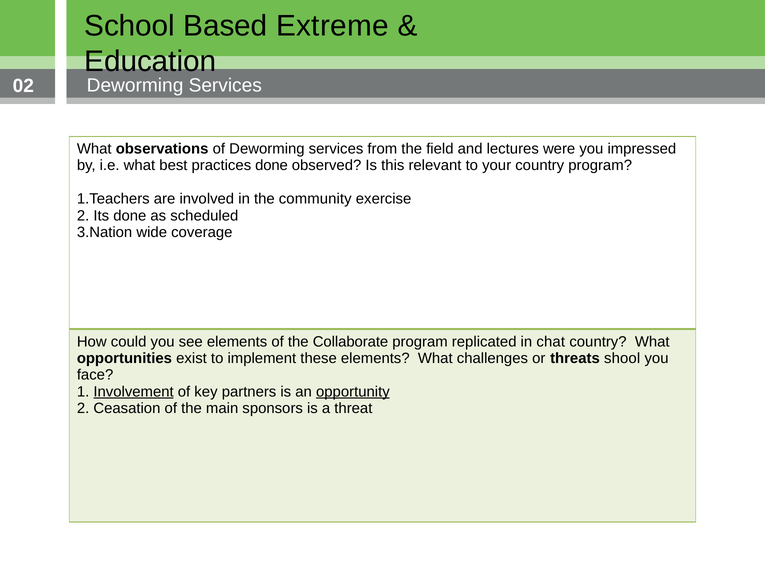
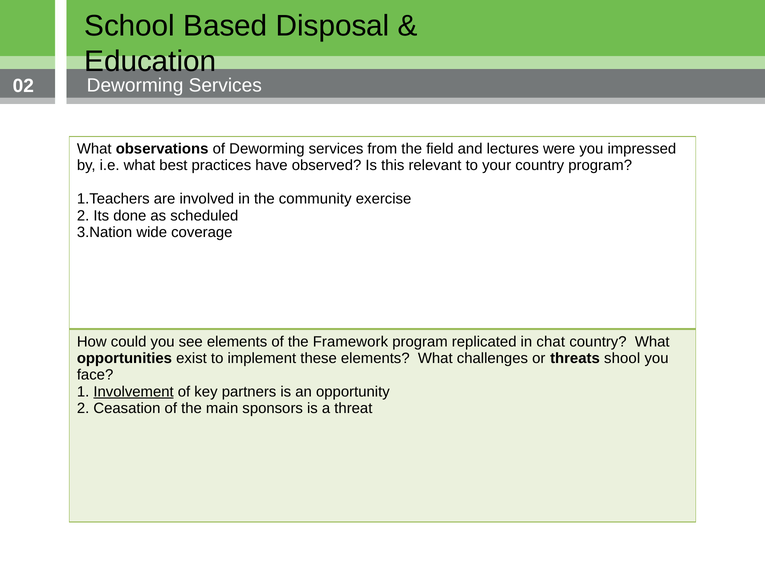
Extreme: Extreme -> Disposal
practices done: done -> have
Collaborate: Collaborate -> Framework
opportunity underline: present -> none
